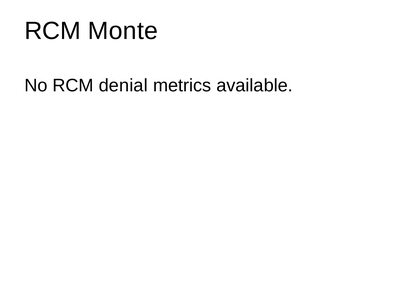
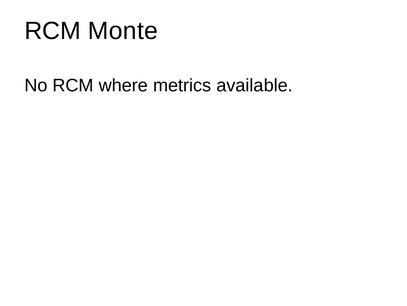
denial: denial -> where
